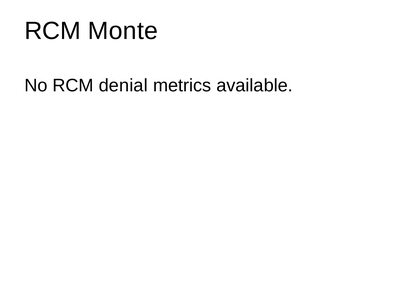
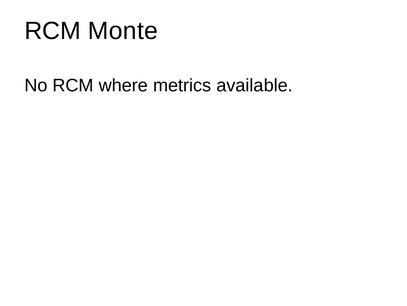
denial: denial -> where
